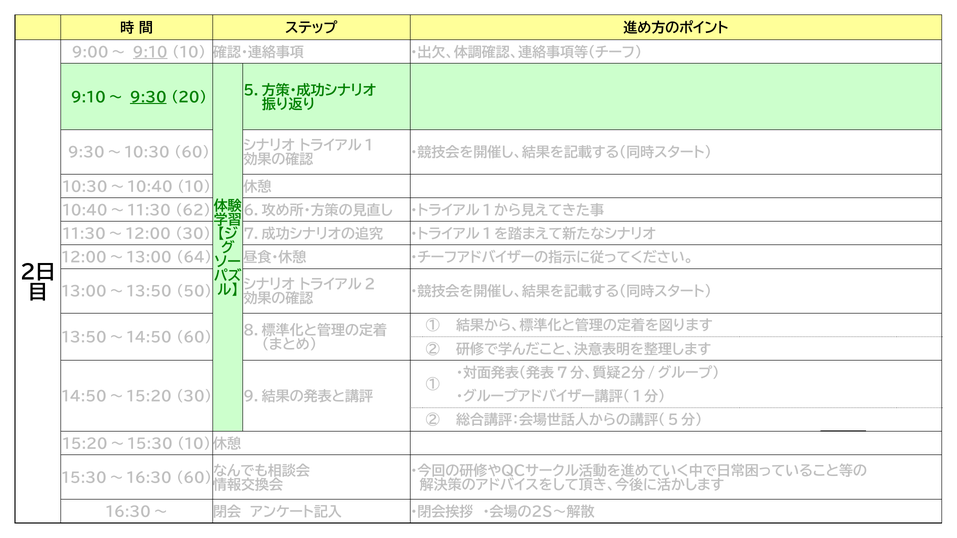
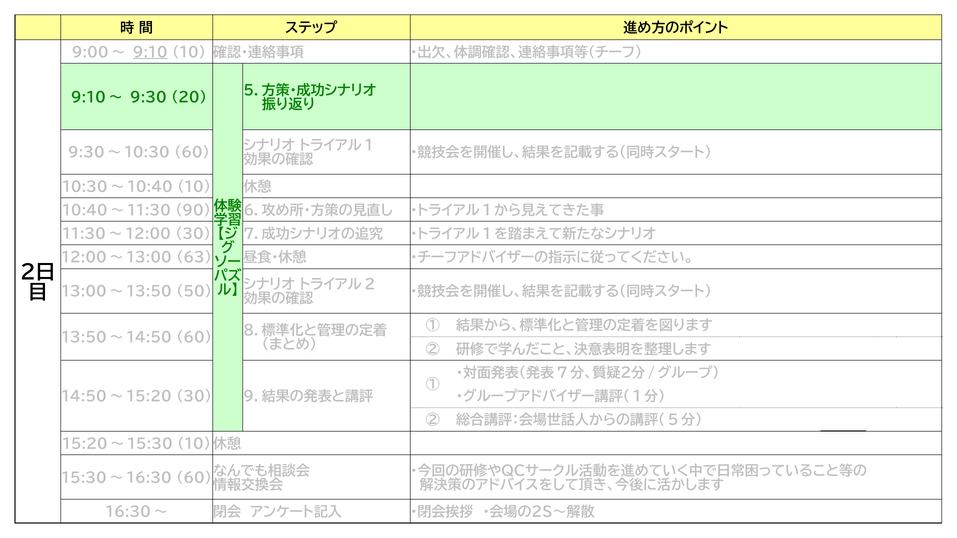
9:30 underline: present -> none
62: 62 -> 90
64: 64 -> 63
